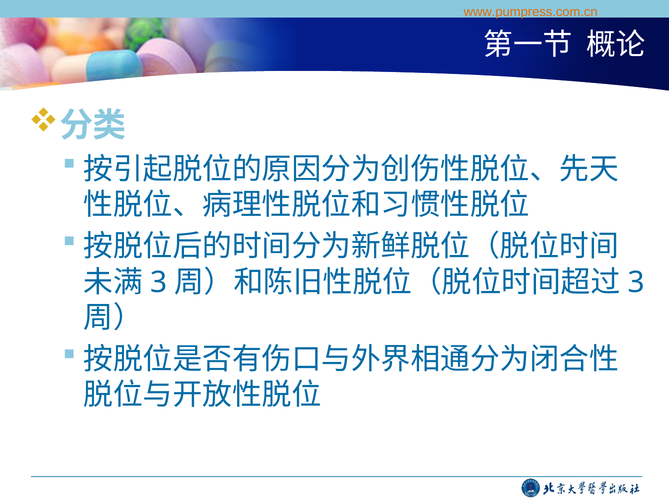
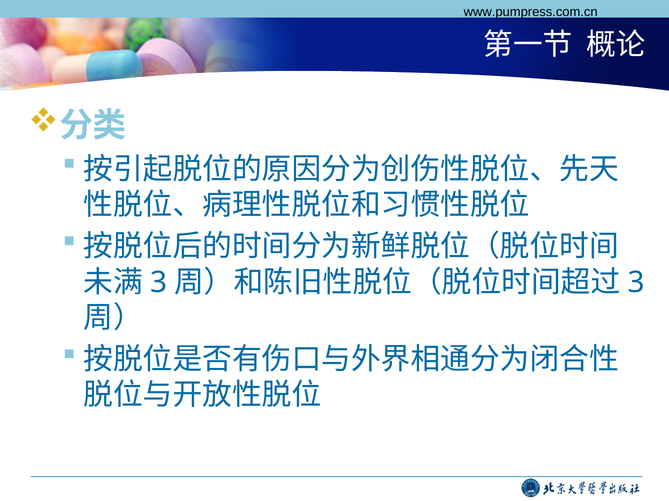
www.pumpress.com.cn colour: orange -> black
